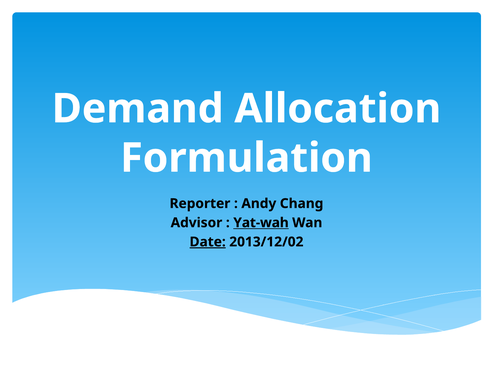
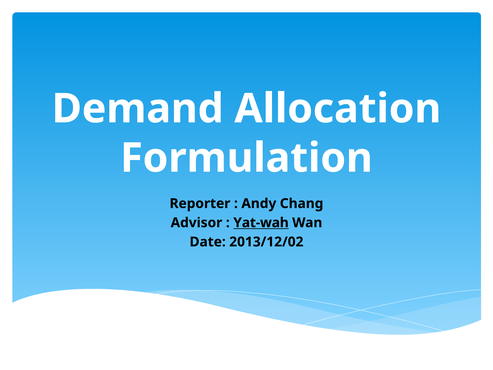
Date underline: present -> none
